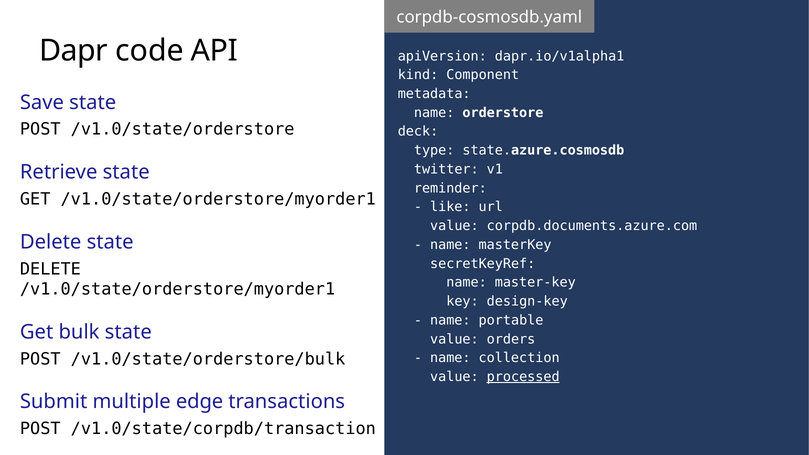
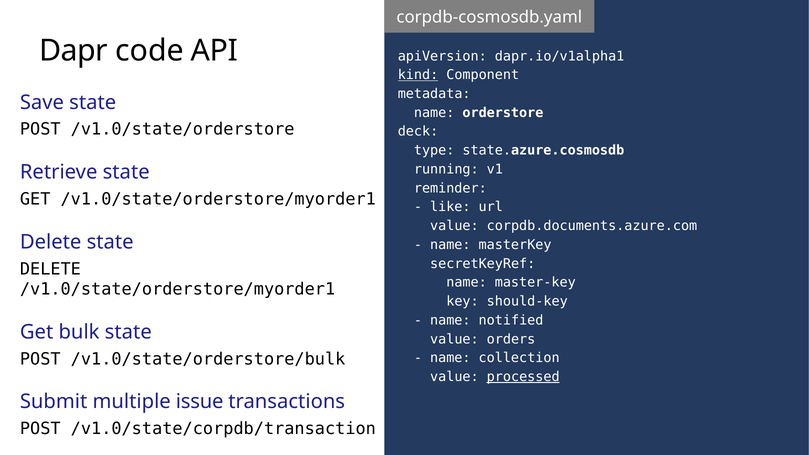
kind underline: none -> present
twitter: twitter -> running
design-key: design-key -> should-key
portable: portable -> notified
edge: edge -> issue
